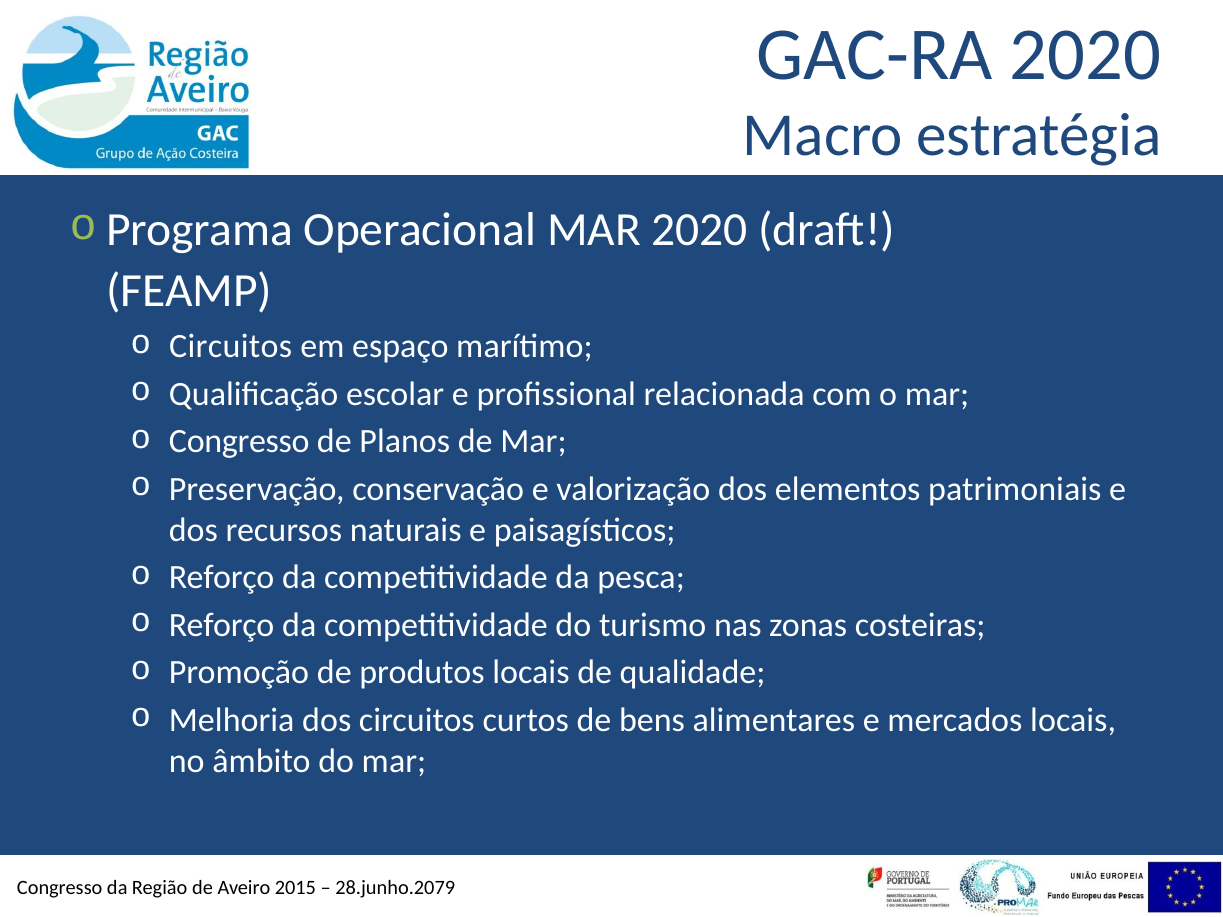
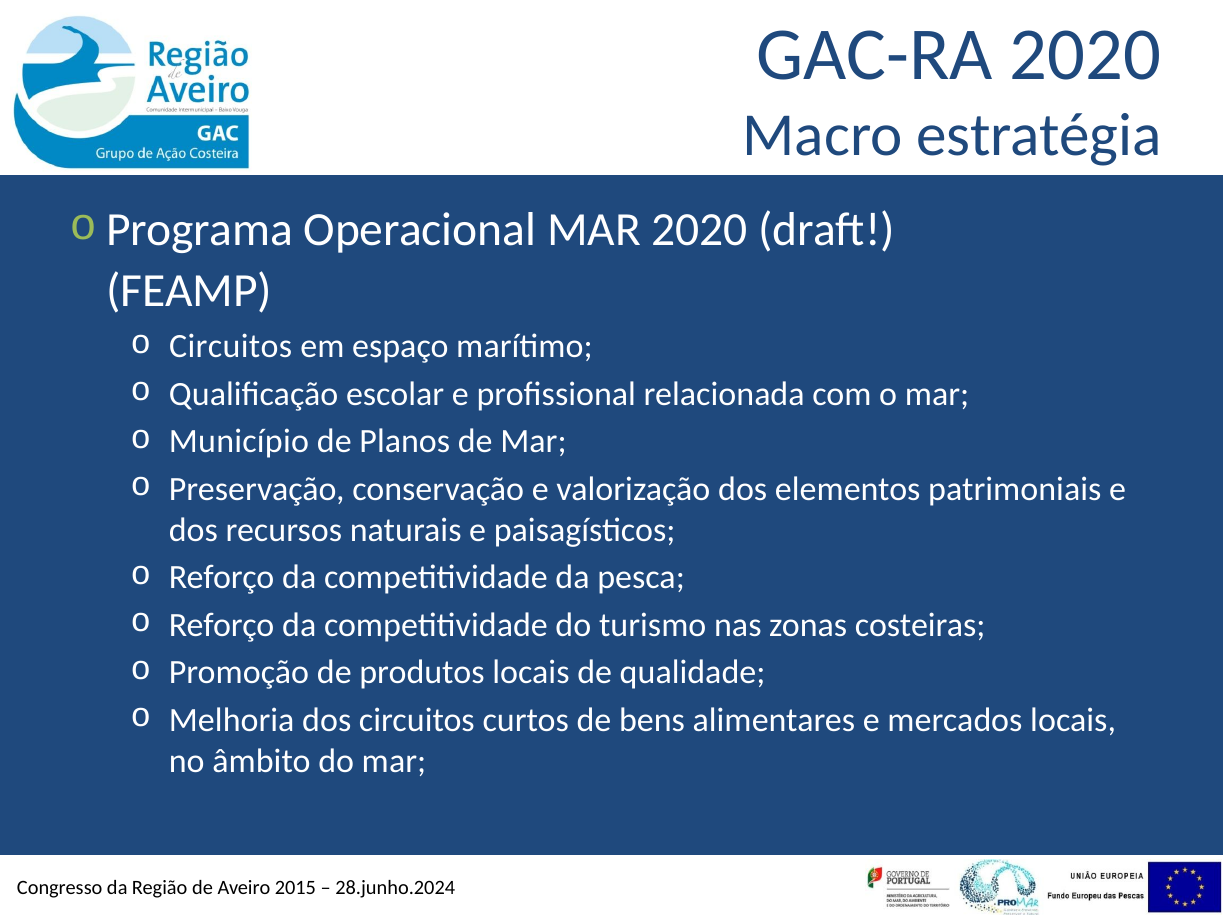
o Congresso: Congresso -> Município
28.junho.2079: 28.junho.2079 -> 28.junho.2024
